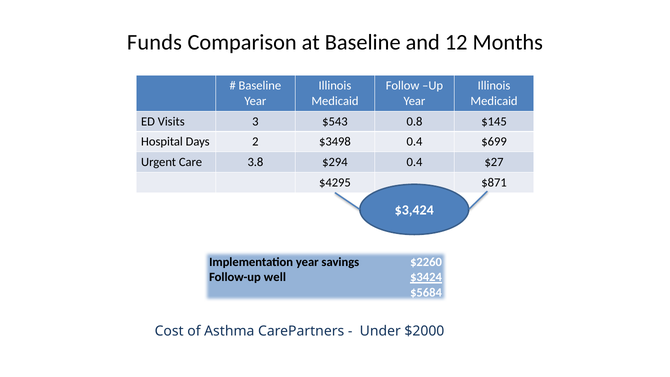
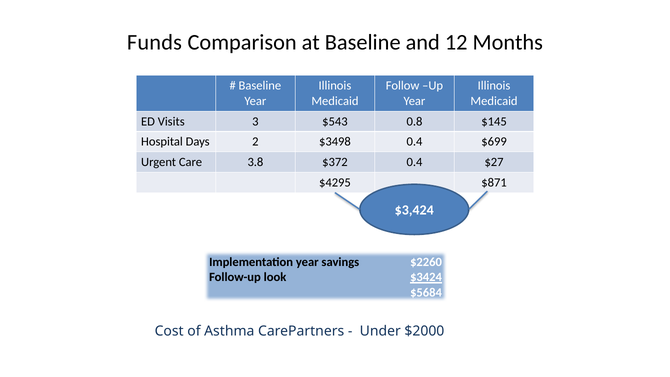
$294: $294 -> $372
well: well -> look
